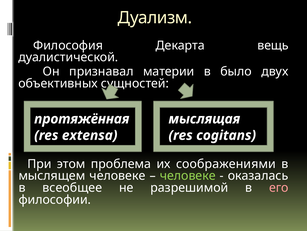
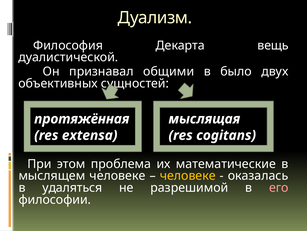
материи: материи -> общими
соображениями: соображениями -> математические
человеке at (188, 175) colour: light green -> yellow
всеобщее: всеобщее -> удаляться
